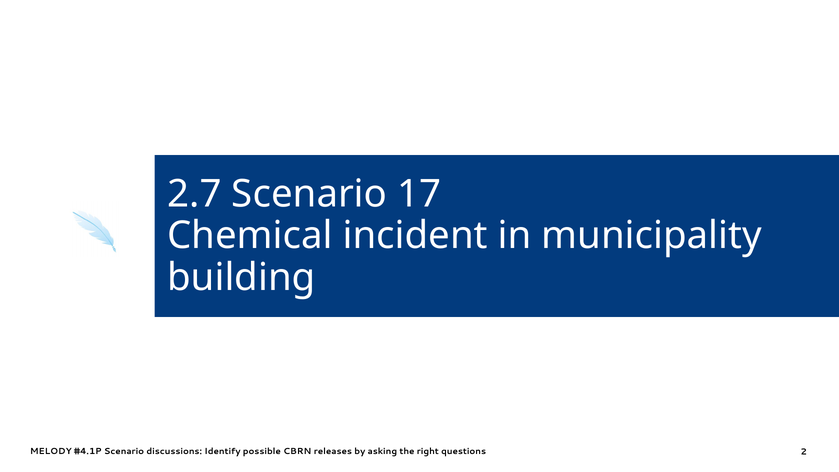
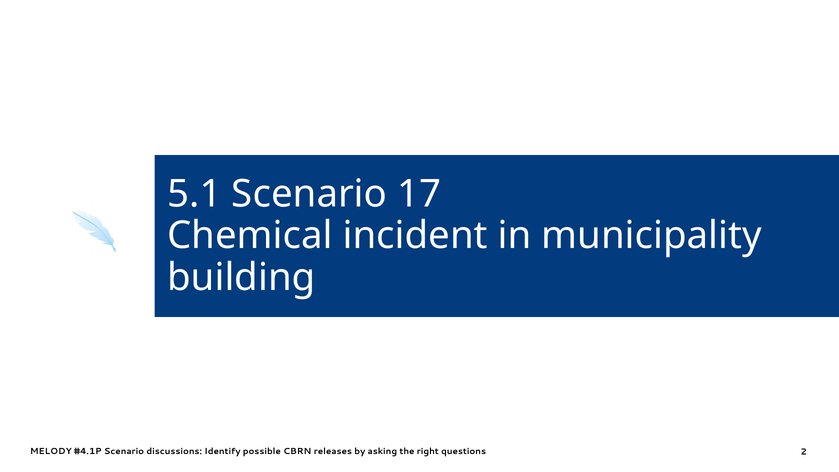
2.7: 2.7 -> 5.1
